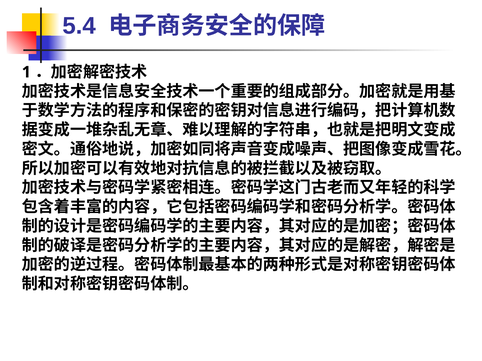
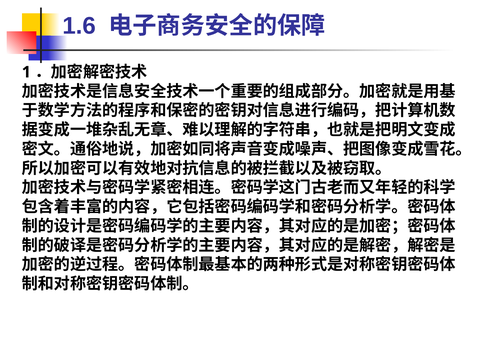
5.4: 5.4 -> 1.6
